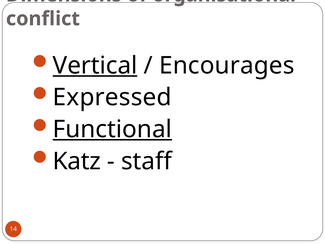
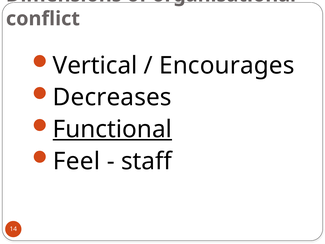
Vertical underline: present -> none
Expressed: Expressed -> Decreases
Katz: Katz -> Feel
